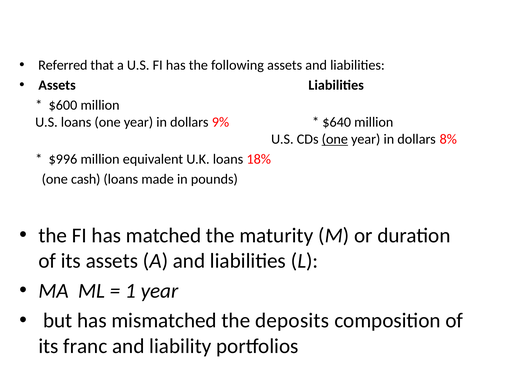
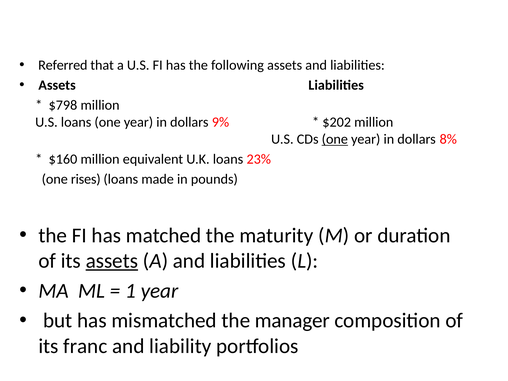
$600: $600 -> $798
$640: $640 -> $202
$996: $996 -> $160
18%: 18% -> 23%
cash: cash -> rises
assets at (112, 261) underline: none -> present
deposits: deposits -> manager
